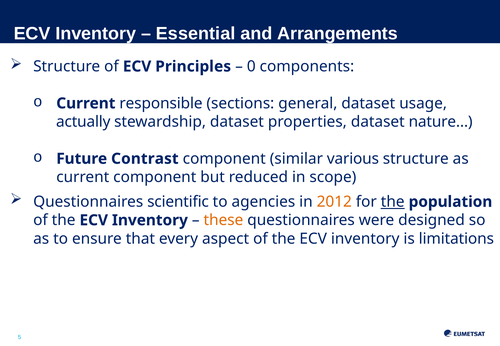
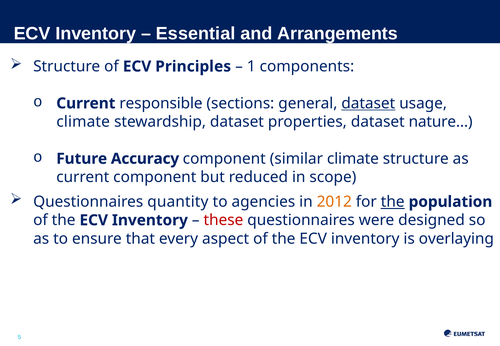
0: 0 -> 1
dataset at (368, 103) underline: none -> present
actually at (83, 122): actually -> climate
Contrast: Contrast -> Accuracy
similar various: various -> climate
scientific: scientific -> quantity
these colour: orange -> red
limitations: limitations -> overlaying
